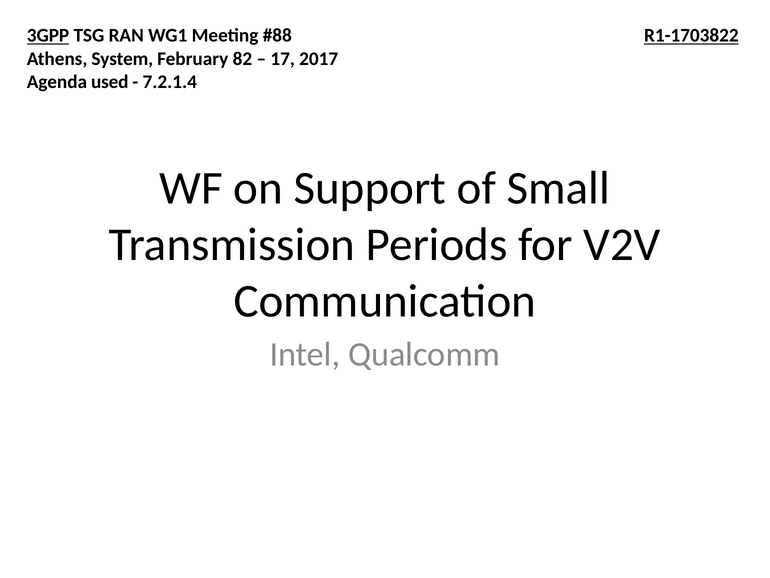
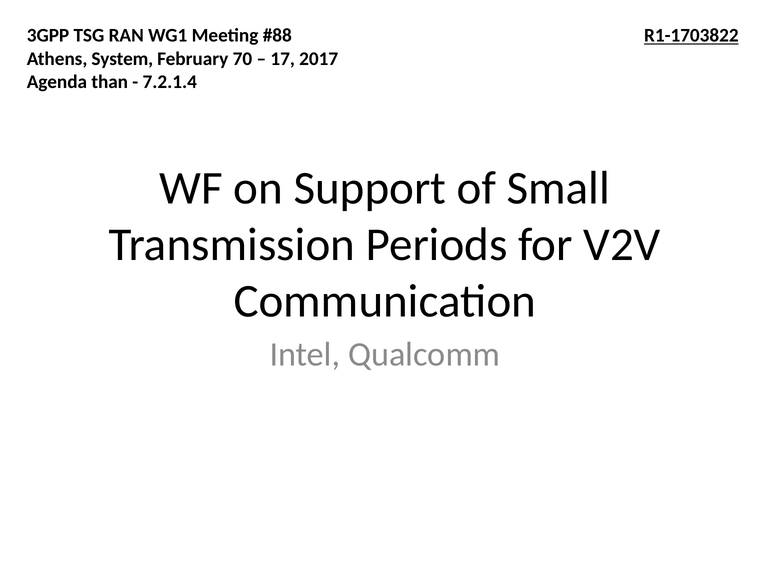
3GPP underline: present -> none
82: 82 -> 70
used: used -> than
